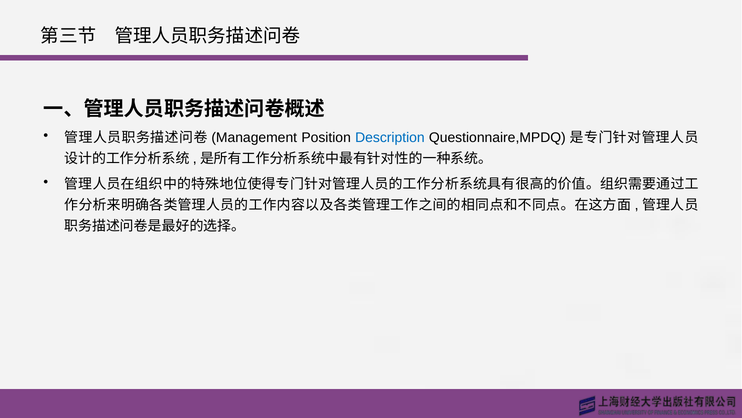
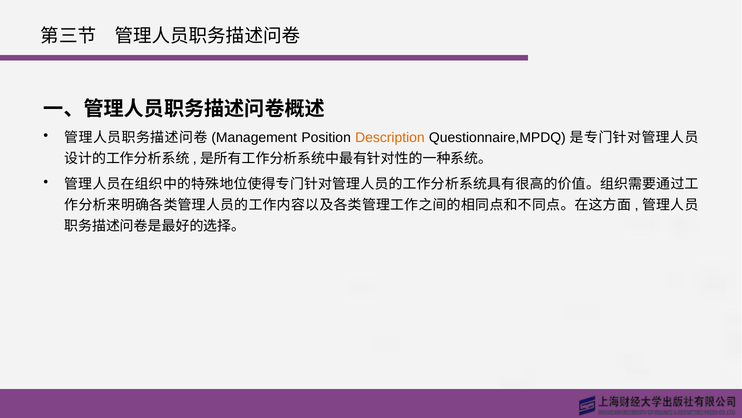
Description colour: blue -> orange
